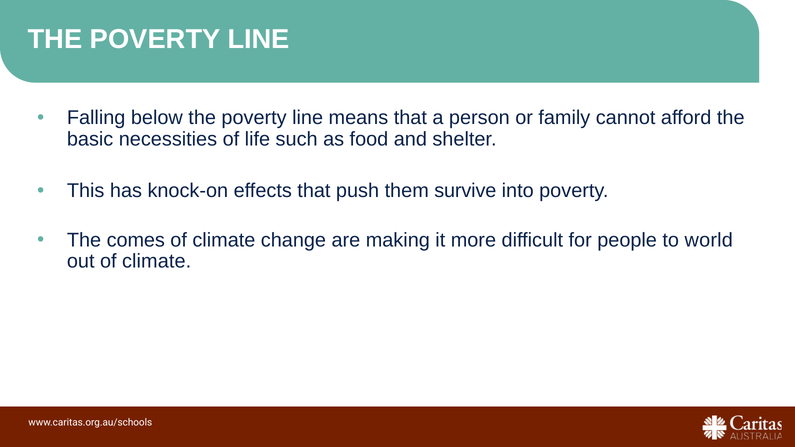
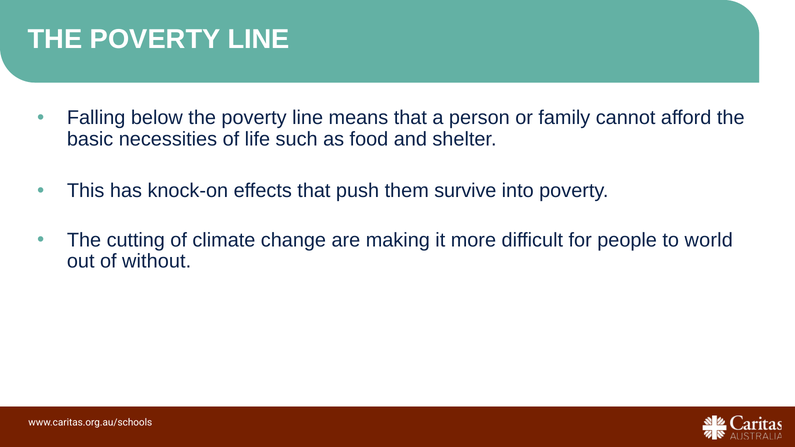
comes: comes -> cutting
out of climate: climate -> without
